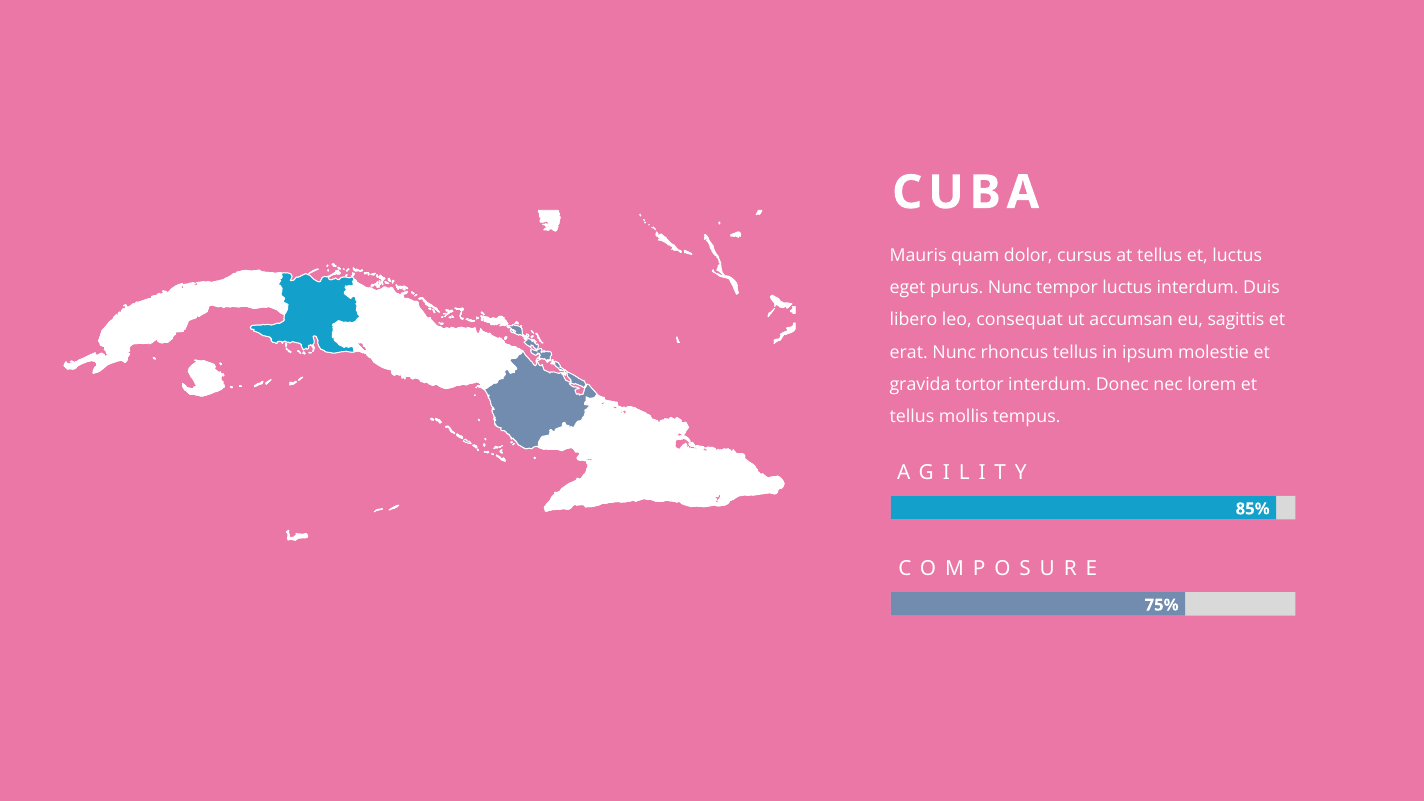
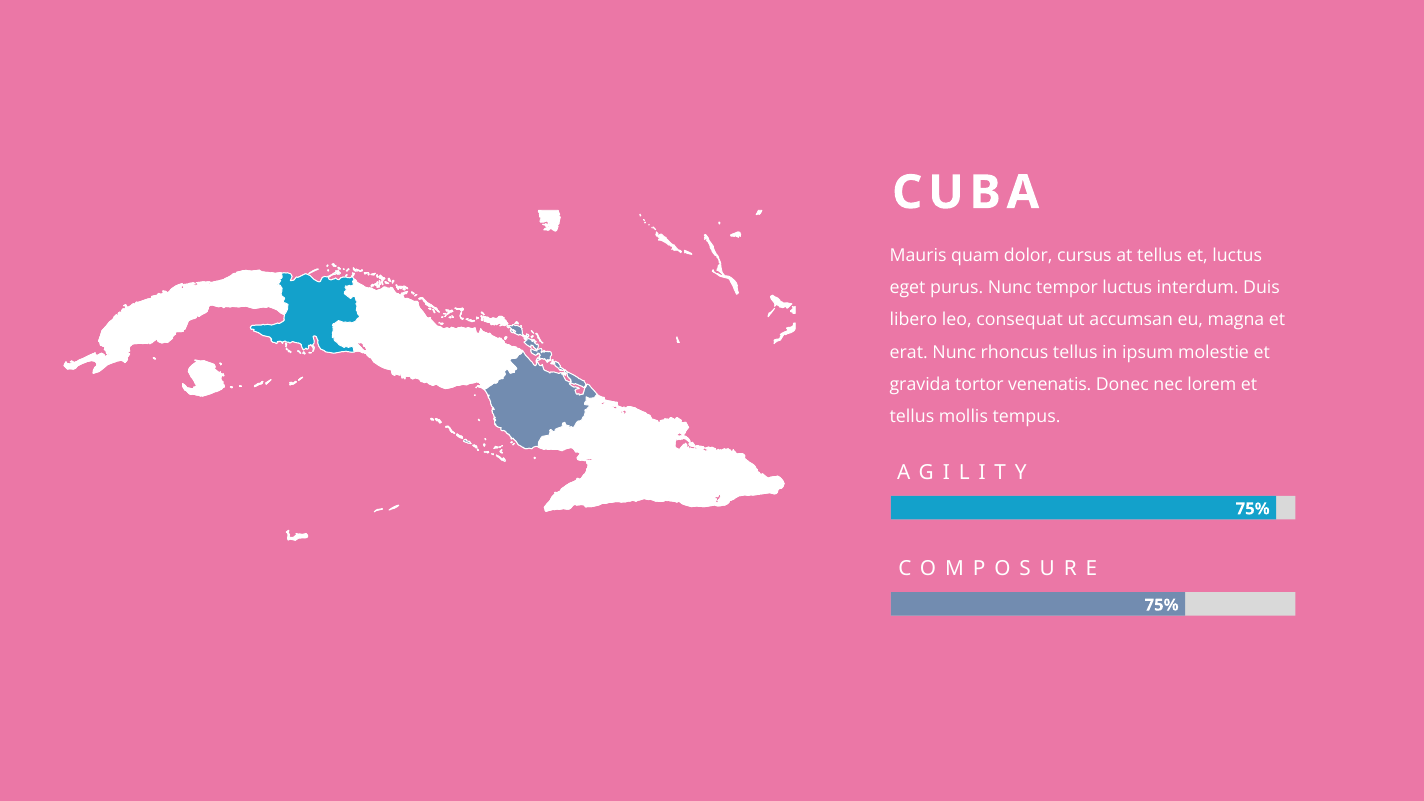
sagittis: sagittis -> magna
tortor interdum: interdum -> venenatis
85% at (1253, 509): 85% -> 75%
